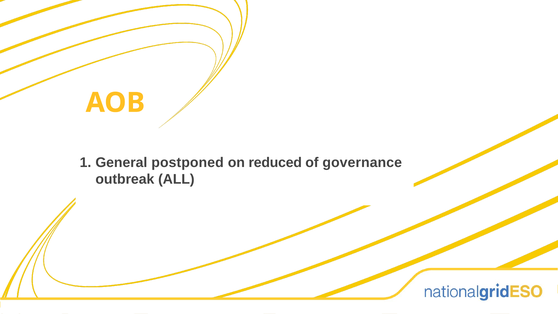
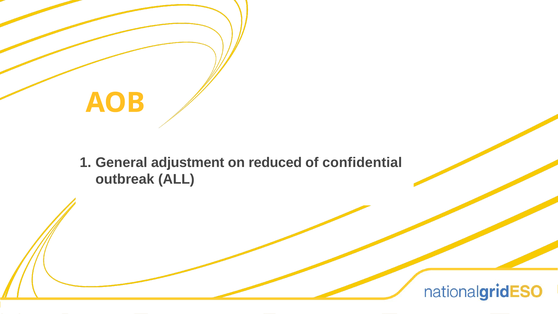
postponed: postponed -> adjustment
governance: governance -> confidential
